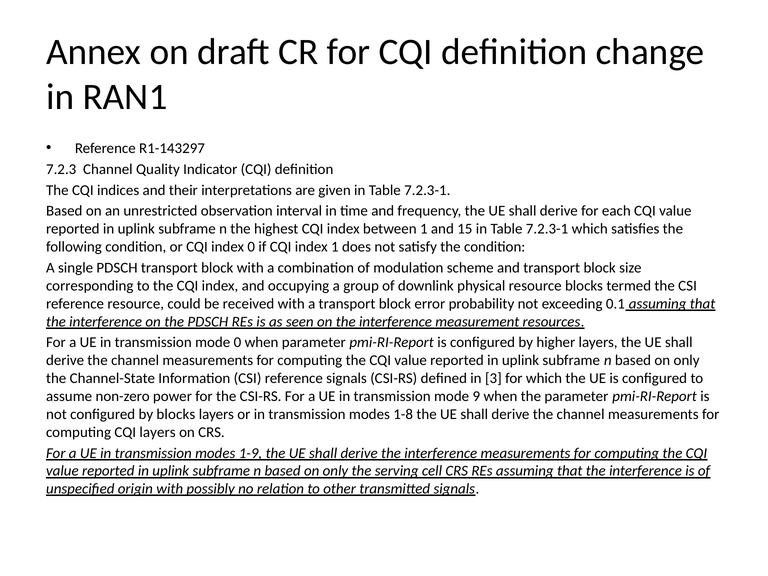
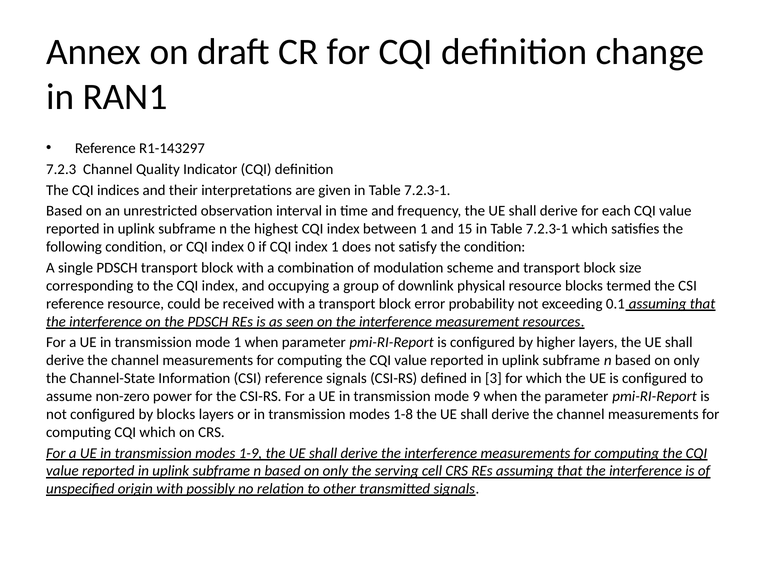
mode 0: 0 -> 1
CQI layers: layers -> which
